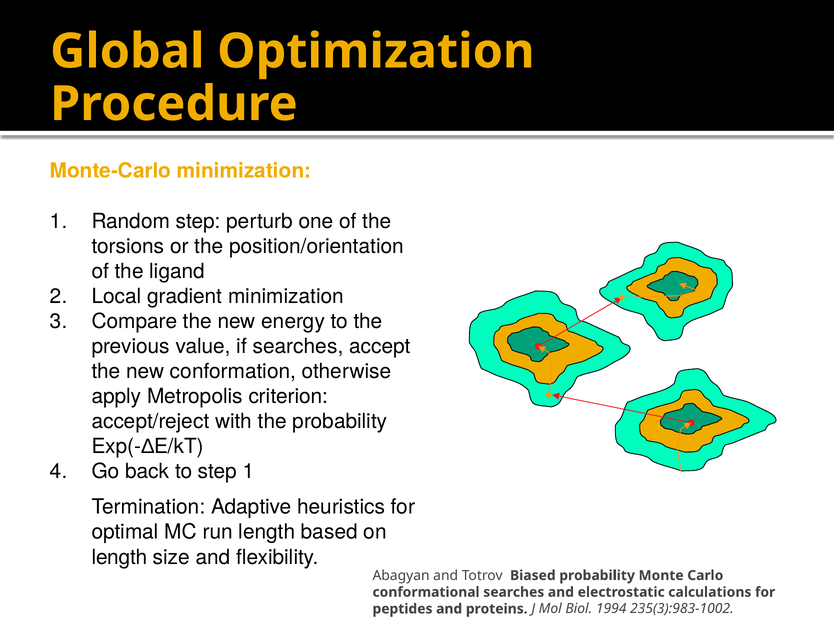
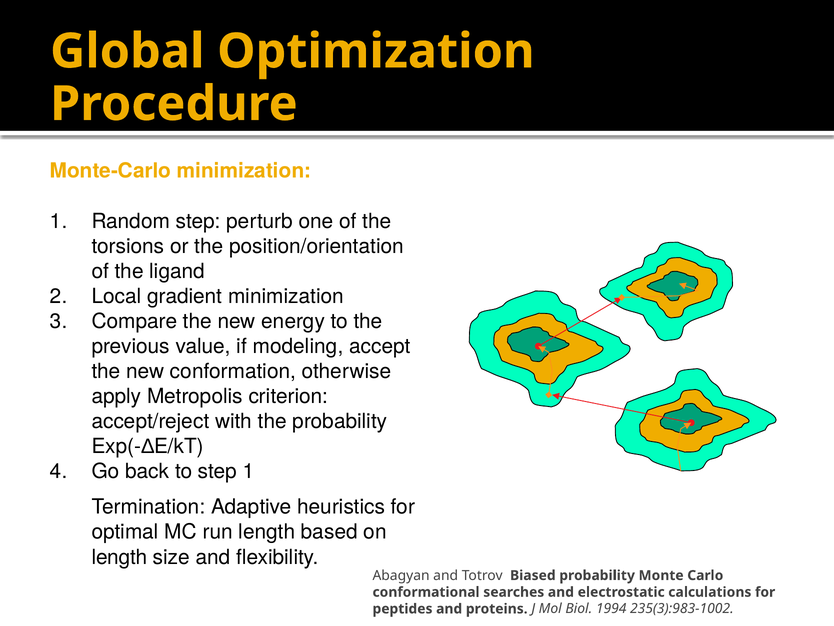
if searches: searches -> modeling
